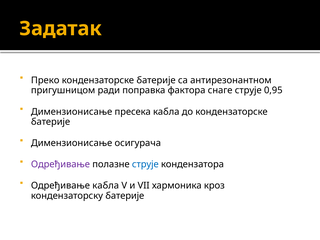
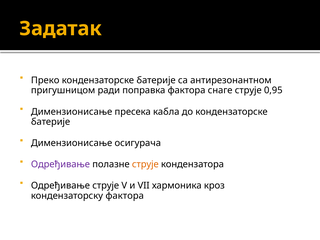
струје at (145, 164) colour: blue -> orange
Одређивање кабла: кабла -> струје
кондензаторску батерије: батерије -> фактора
